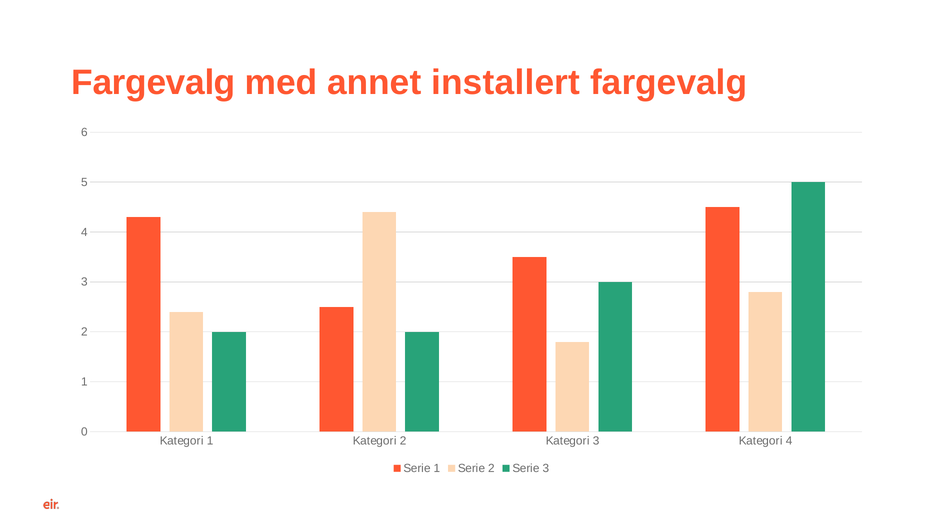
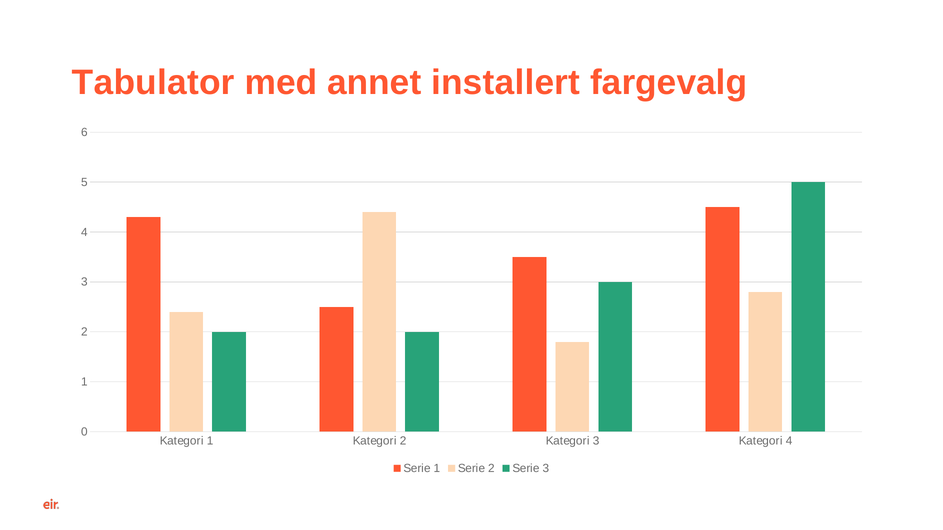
Fargevalg at (154, 83): Fargevalg -> Tabulator
